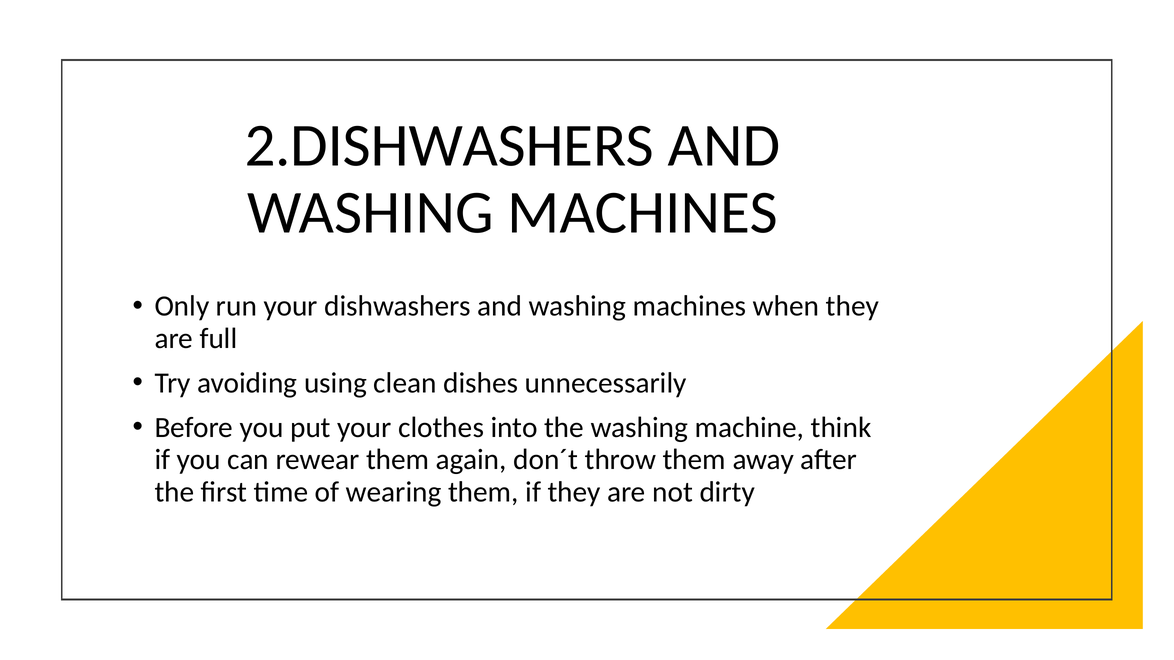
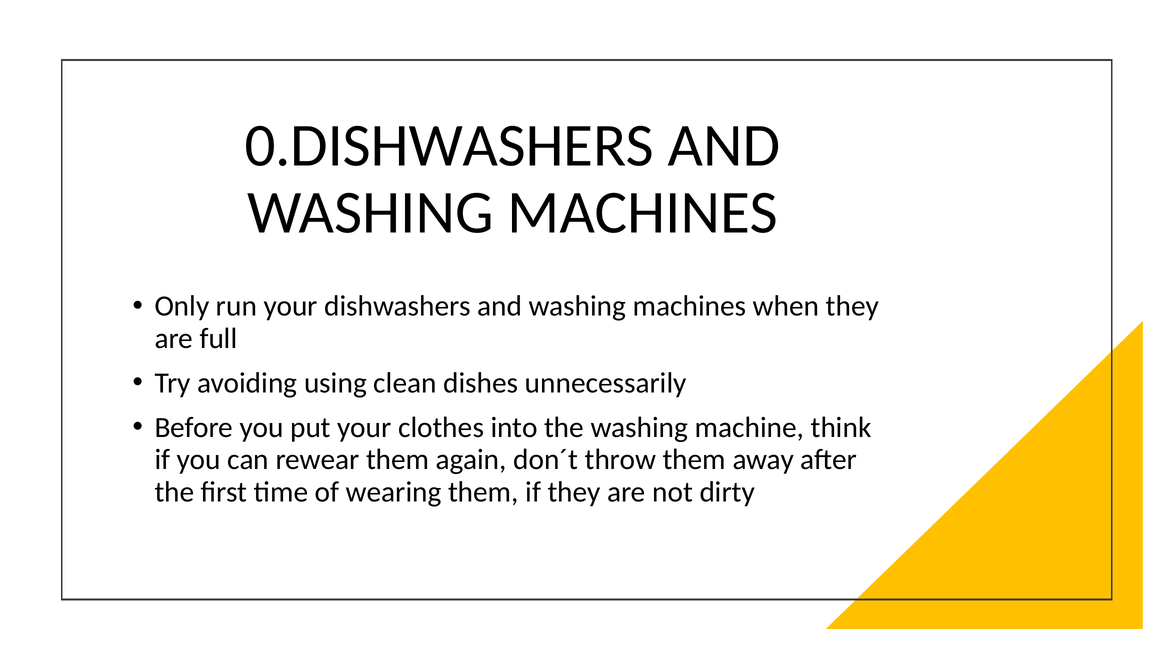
2.DISHWASHERS: 2.DISHWASHERS -> 0.DISHWASHERS
